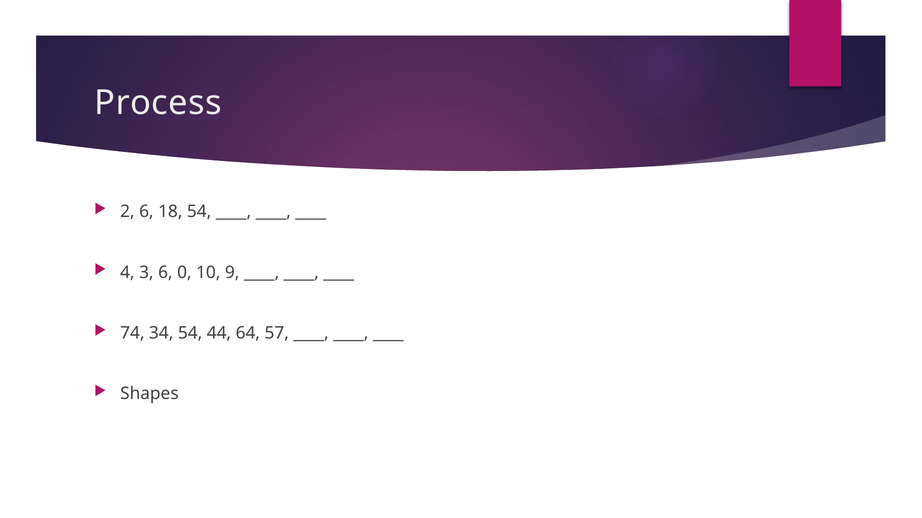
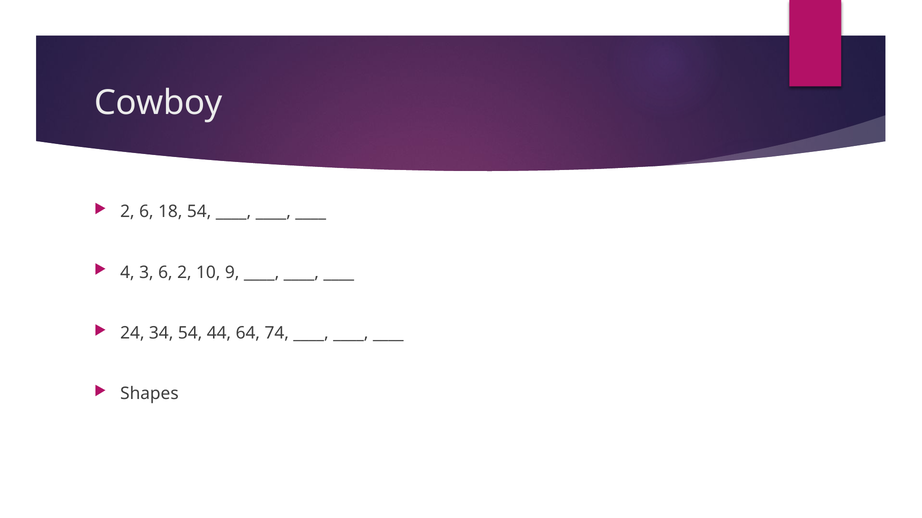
Process: Process -> Cowboy
6 0: 0 -> 2
74: 74 -> 24
57: 57 -> 74
